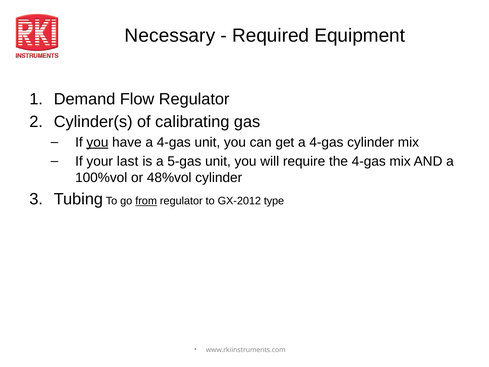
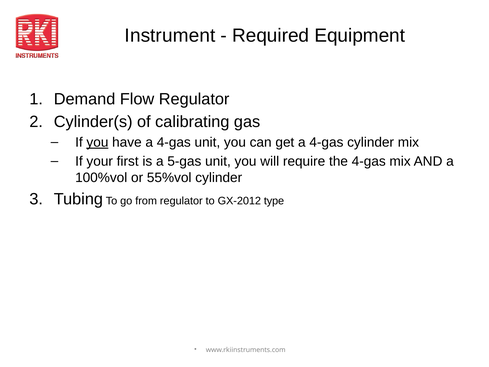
Necessary: Necessary -> Instrument
last: last -> first
48%vol: 48%vol -> 55%vol
from underline: present -> none
